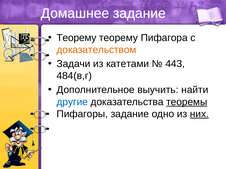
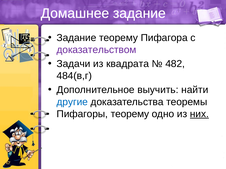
Теорему at (76, 38): Теорему -> Задание
доказательством colour: orange -> purple
катетами: катетами -> квадрата
443: 443 -> 482
теоремы underline: present -> none
Пифагоры задание: задание -> теорему
